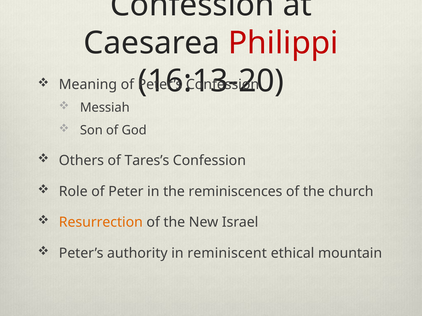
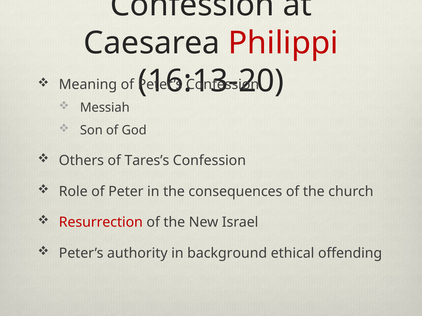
reminiscences: reminiscences -> consequences
Resurrection colour: orange -> red
reminiscent: reminiscent -> background
mountain: mountain -> offending
